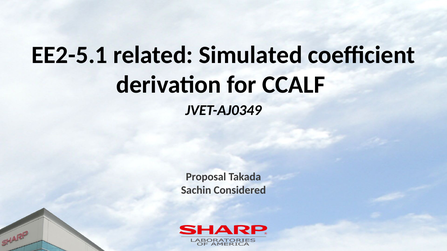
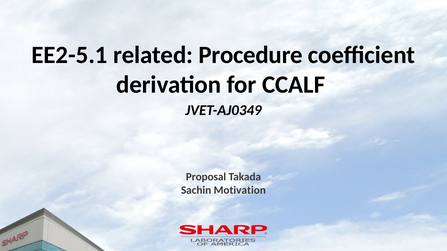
Simulated: Simulated -> Procedure
Considered: Considered -> Motivation
